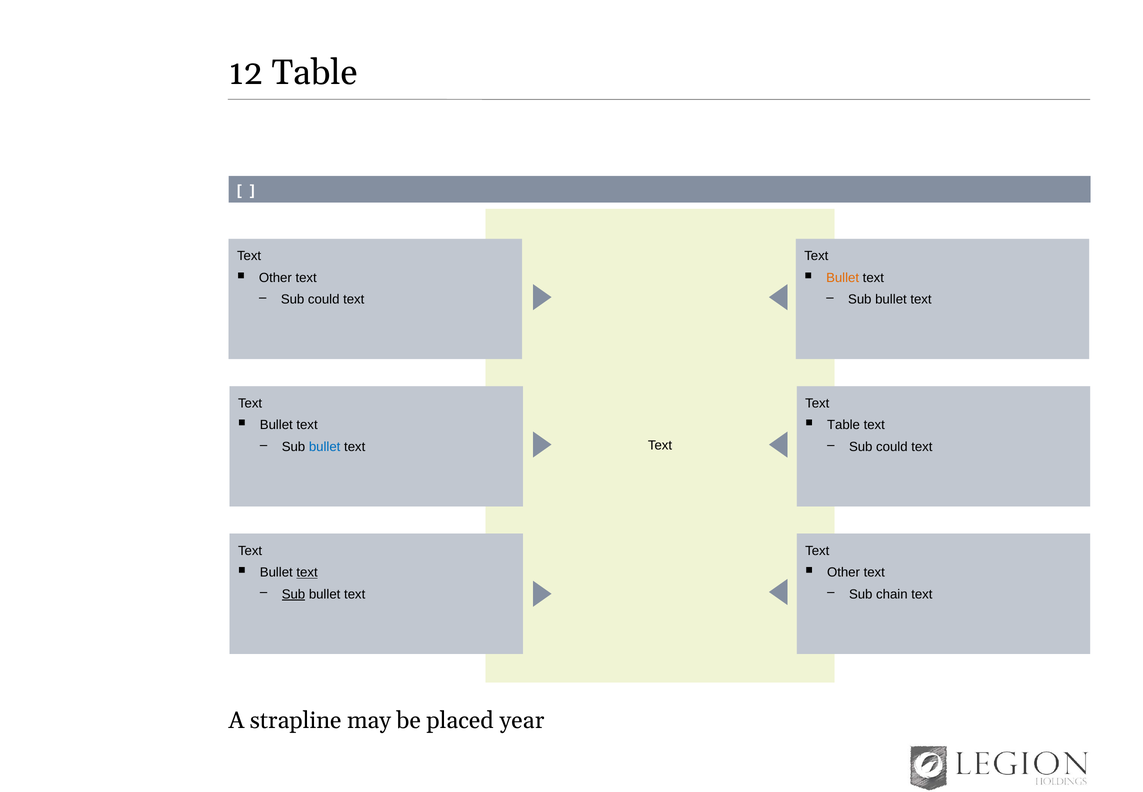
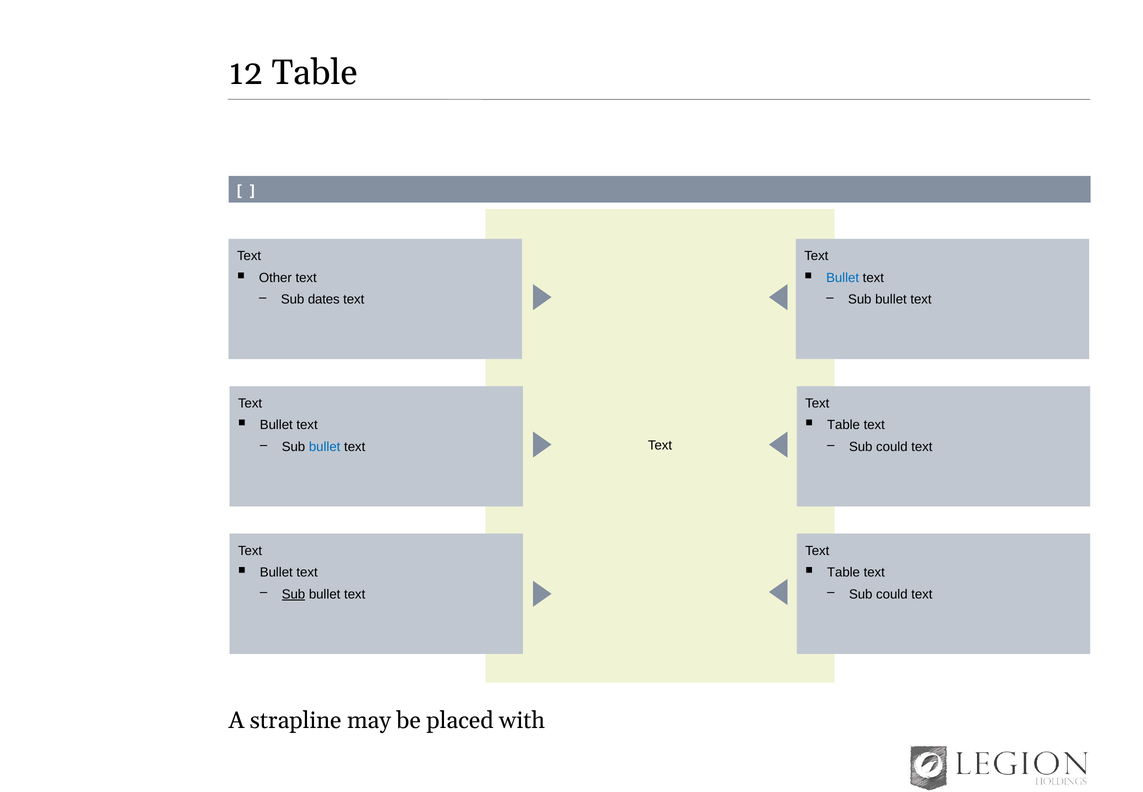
Bullet at (843, 278) colour: orange -> blue
could at (324, 299): could -> dates
text at (307, 572) underline: present -> none
Other at (843, 572): Other -> Table
chain at (892, 594): chain -> could
year: year -> with
